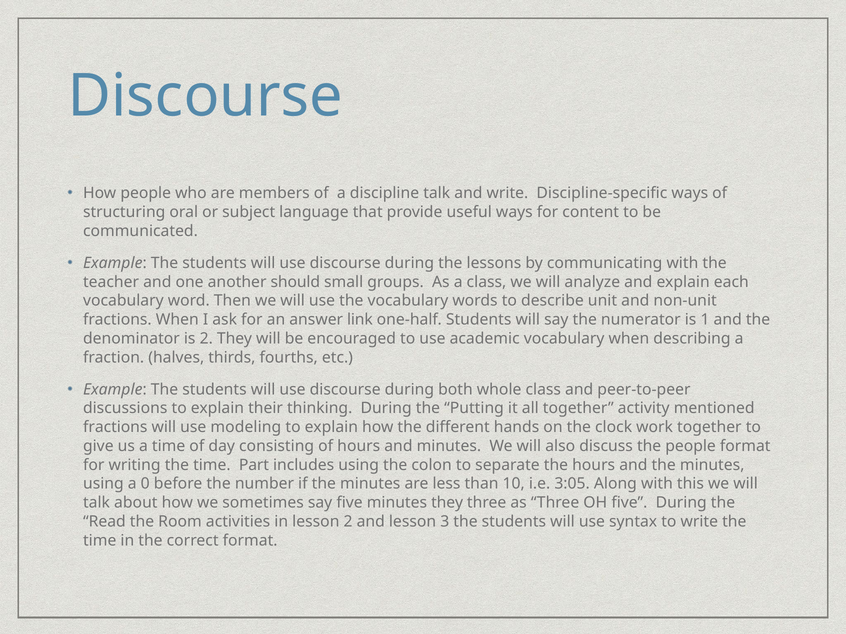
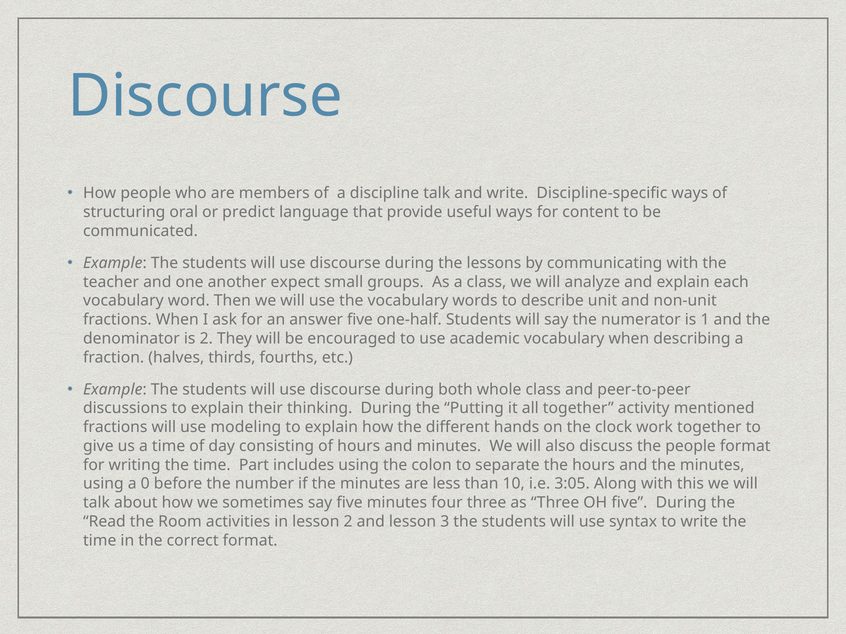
subject: subject -> predict
should: should -> expect
answer link: link -> five
minutes they: they -> four
